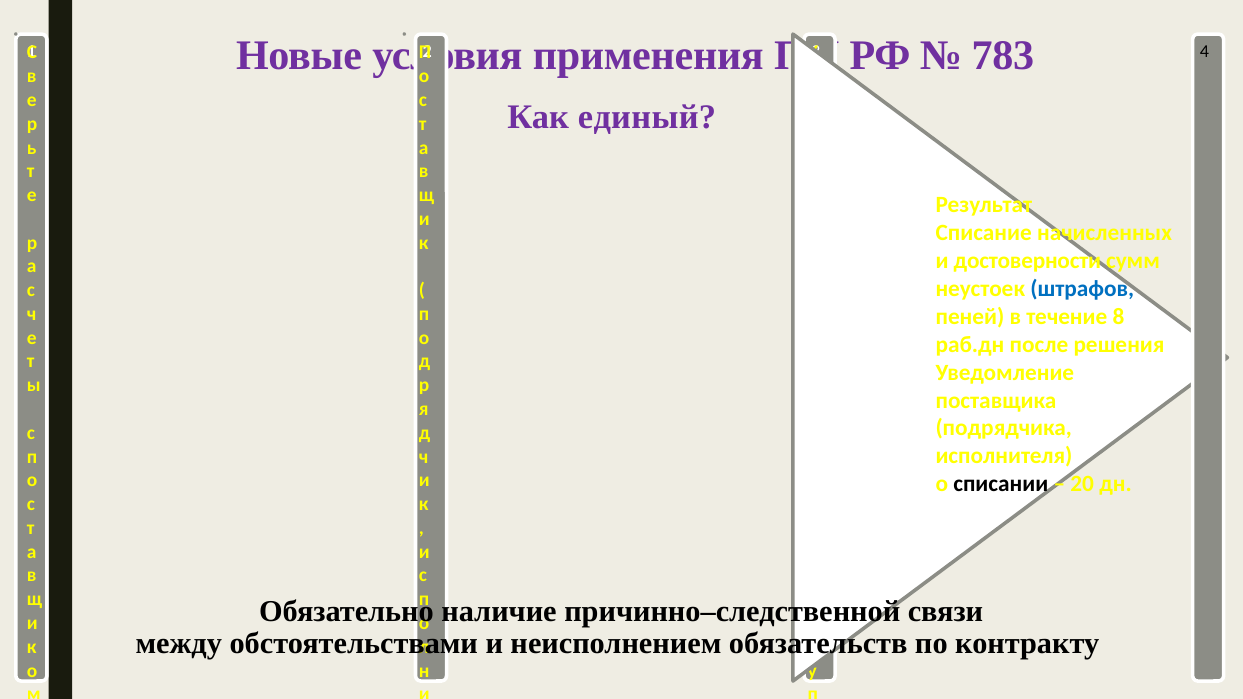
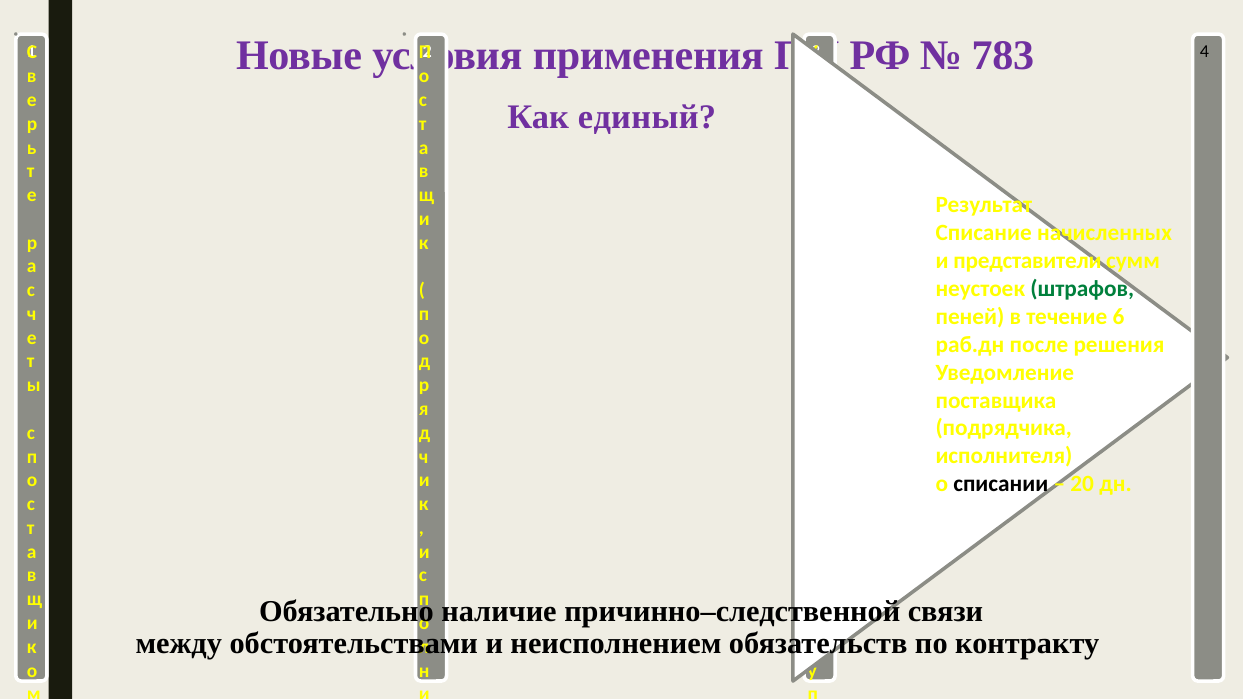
достоверности: достоверности -> представители
штрафов colour: blue -> green
8: 8 -> 6
